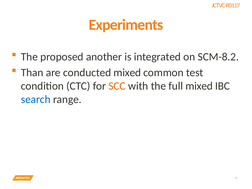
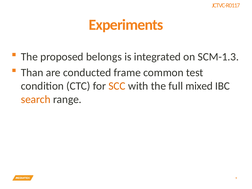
another: another -> belongs
SCM-8.2: SCM-8.2 -> SCM-1.3
conducted mixed: mixed -> frame
search colour: blue -> orange
